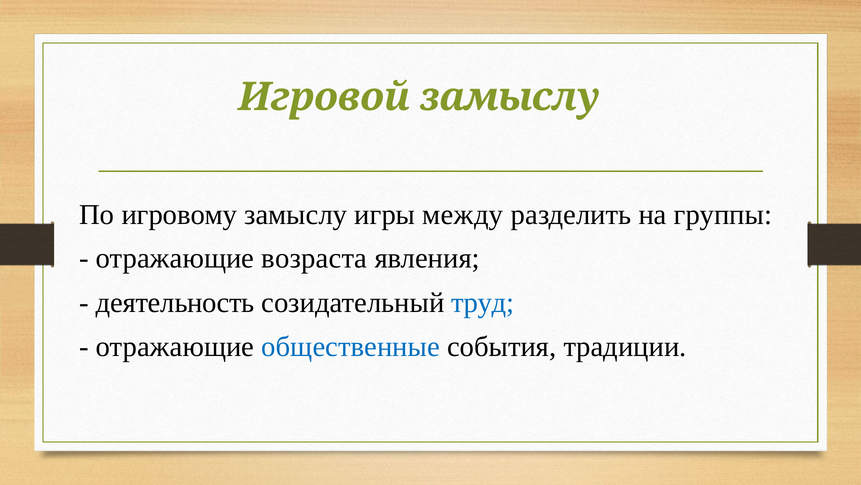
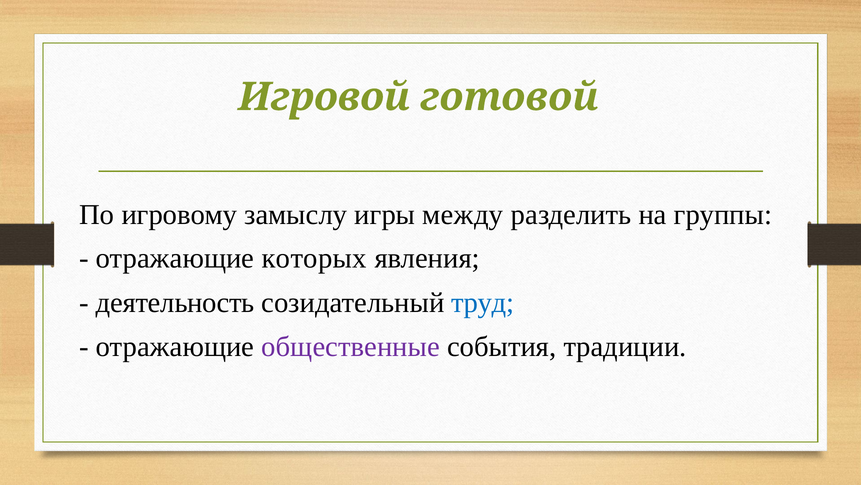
Игровой замыслу: замыслу -> готовой
возраста: возраста -> которых
общественные colour: blue -> purple
